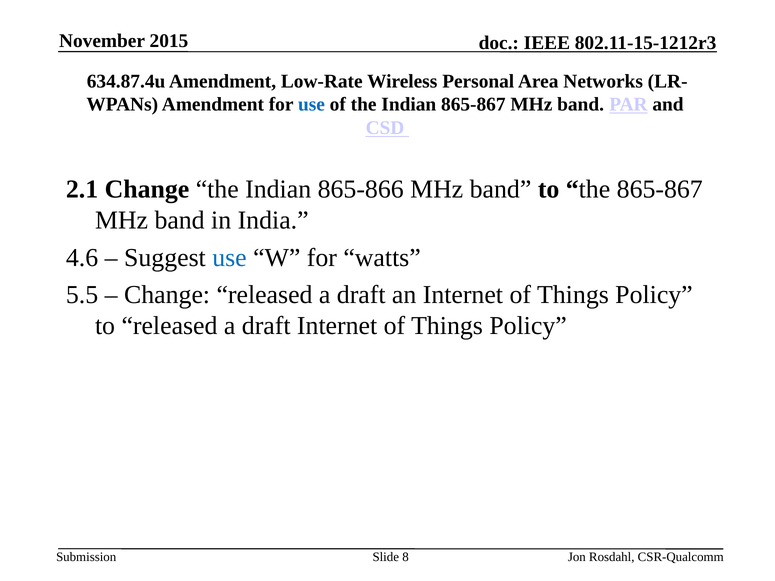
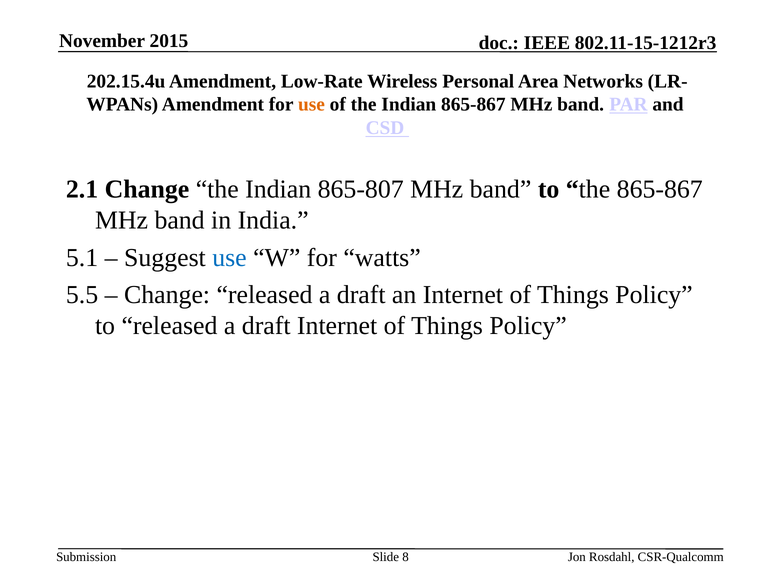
634.87.4u: 634.87.4u -> 202.15.4u
use at (312, 105) colour: blue -> orange
865-866: 865-866 -> 865-807
4.6: 4.6 -> 5.1
